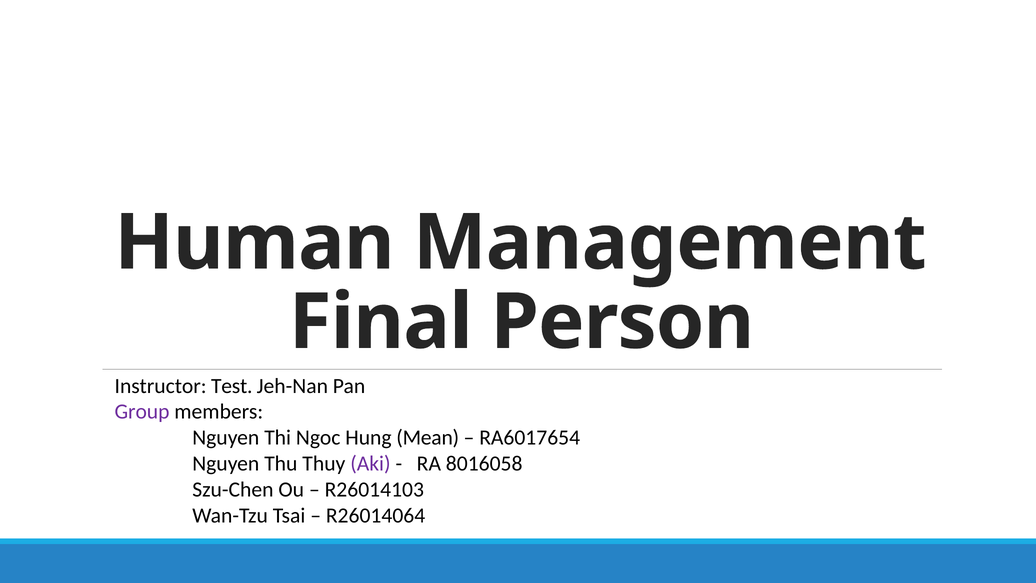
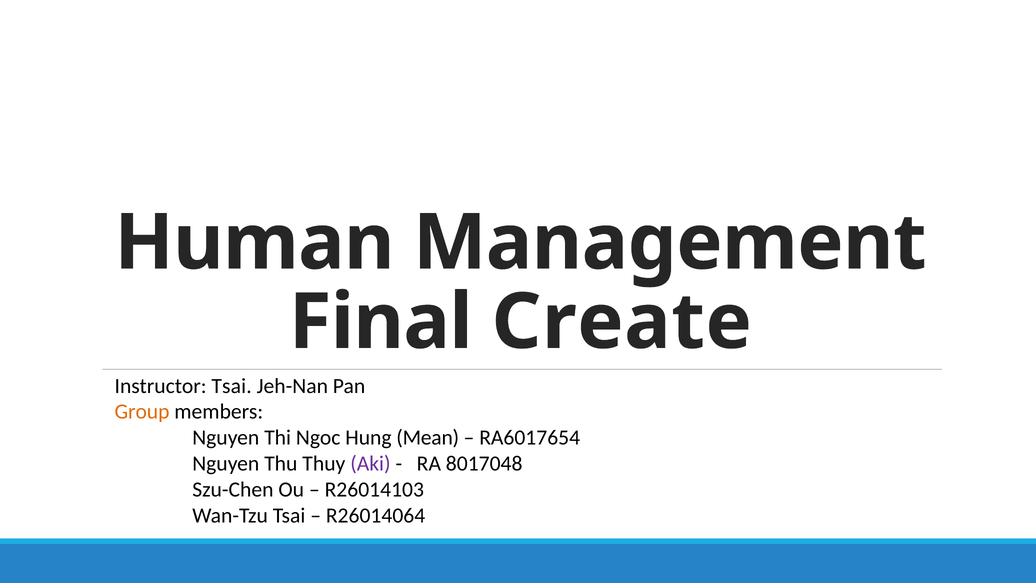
Person: Person -> Create
Instructor Test: Test -> Tsai
Group colour: purple -> orange
8016058: 8016058 -> 8017048
